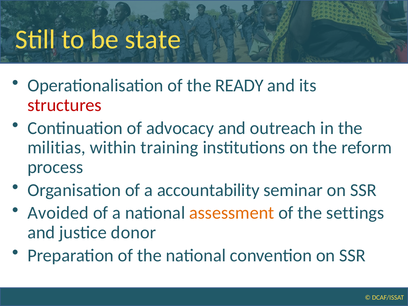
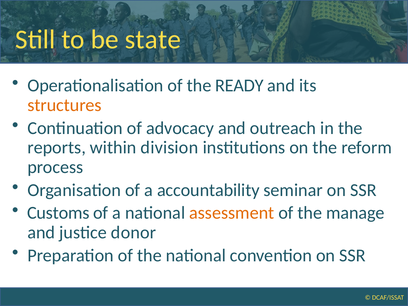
structures colour: red -> orange
militias: militias -> reports
training: training -> division
Avoided: Avoided -> Customs
settings: settings -> manage
